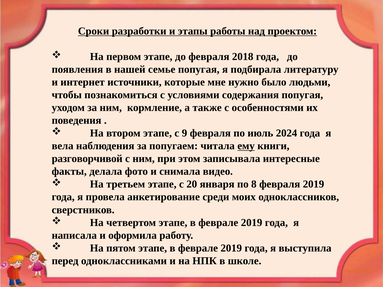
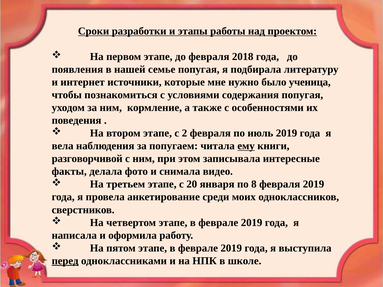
людьми: людьми -> ученица
9: 9 -> 2
июль 2024: 2024 -> 2019
перед underline: none -> present
